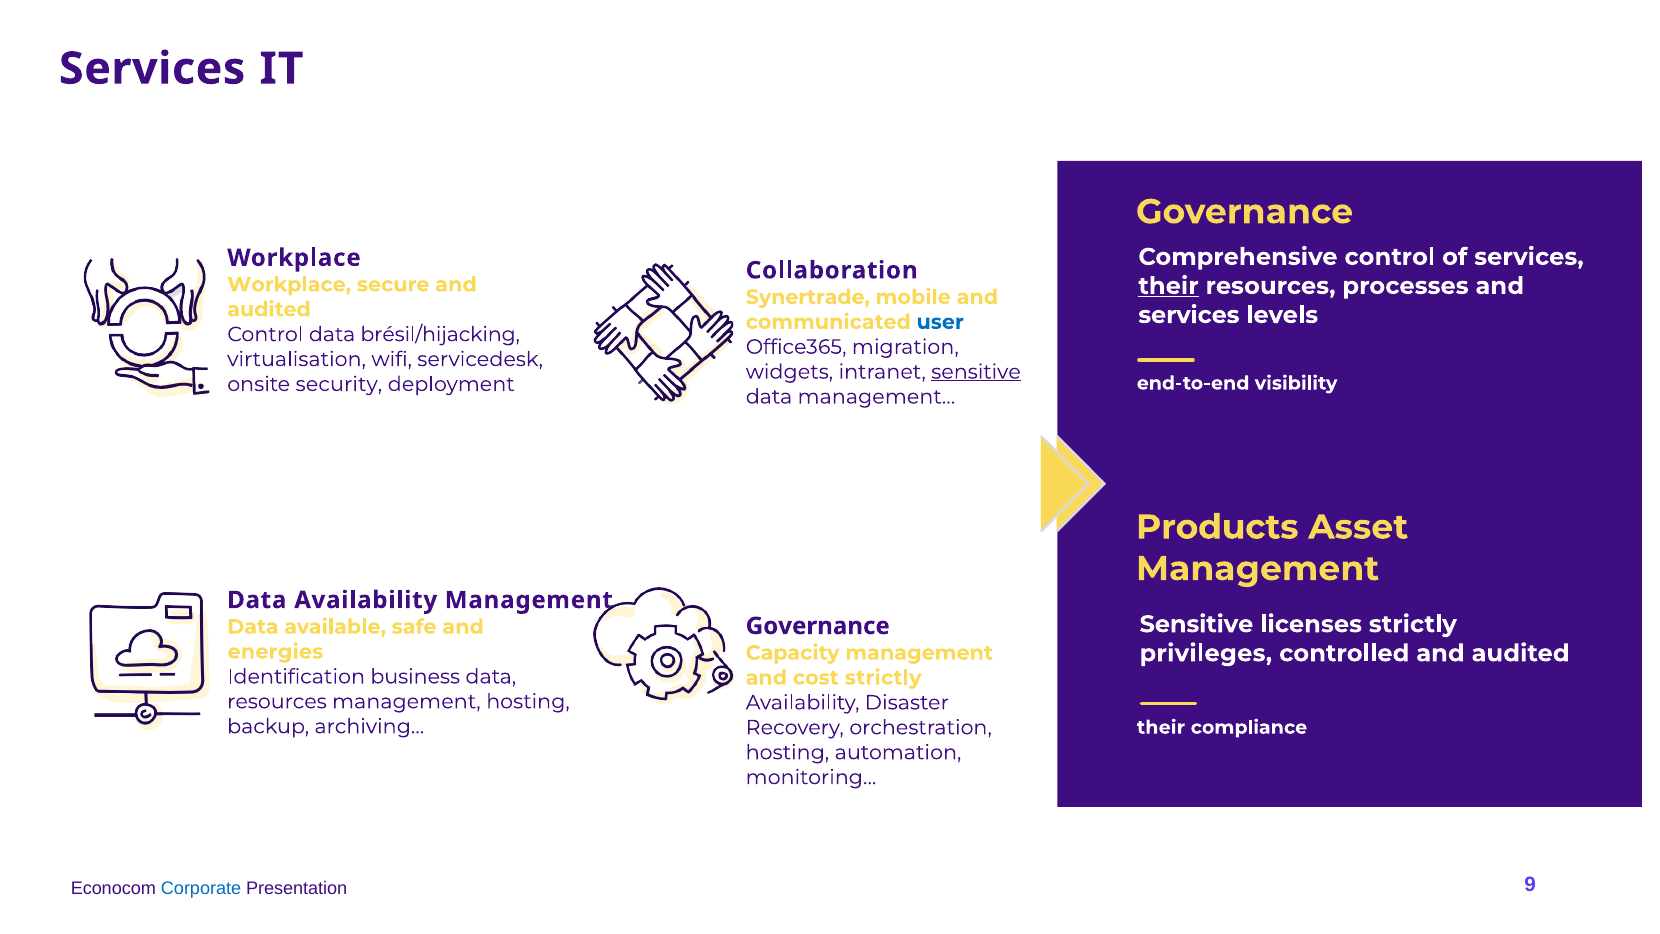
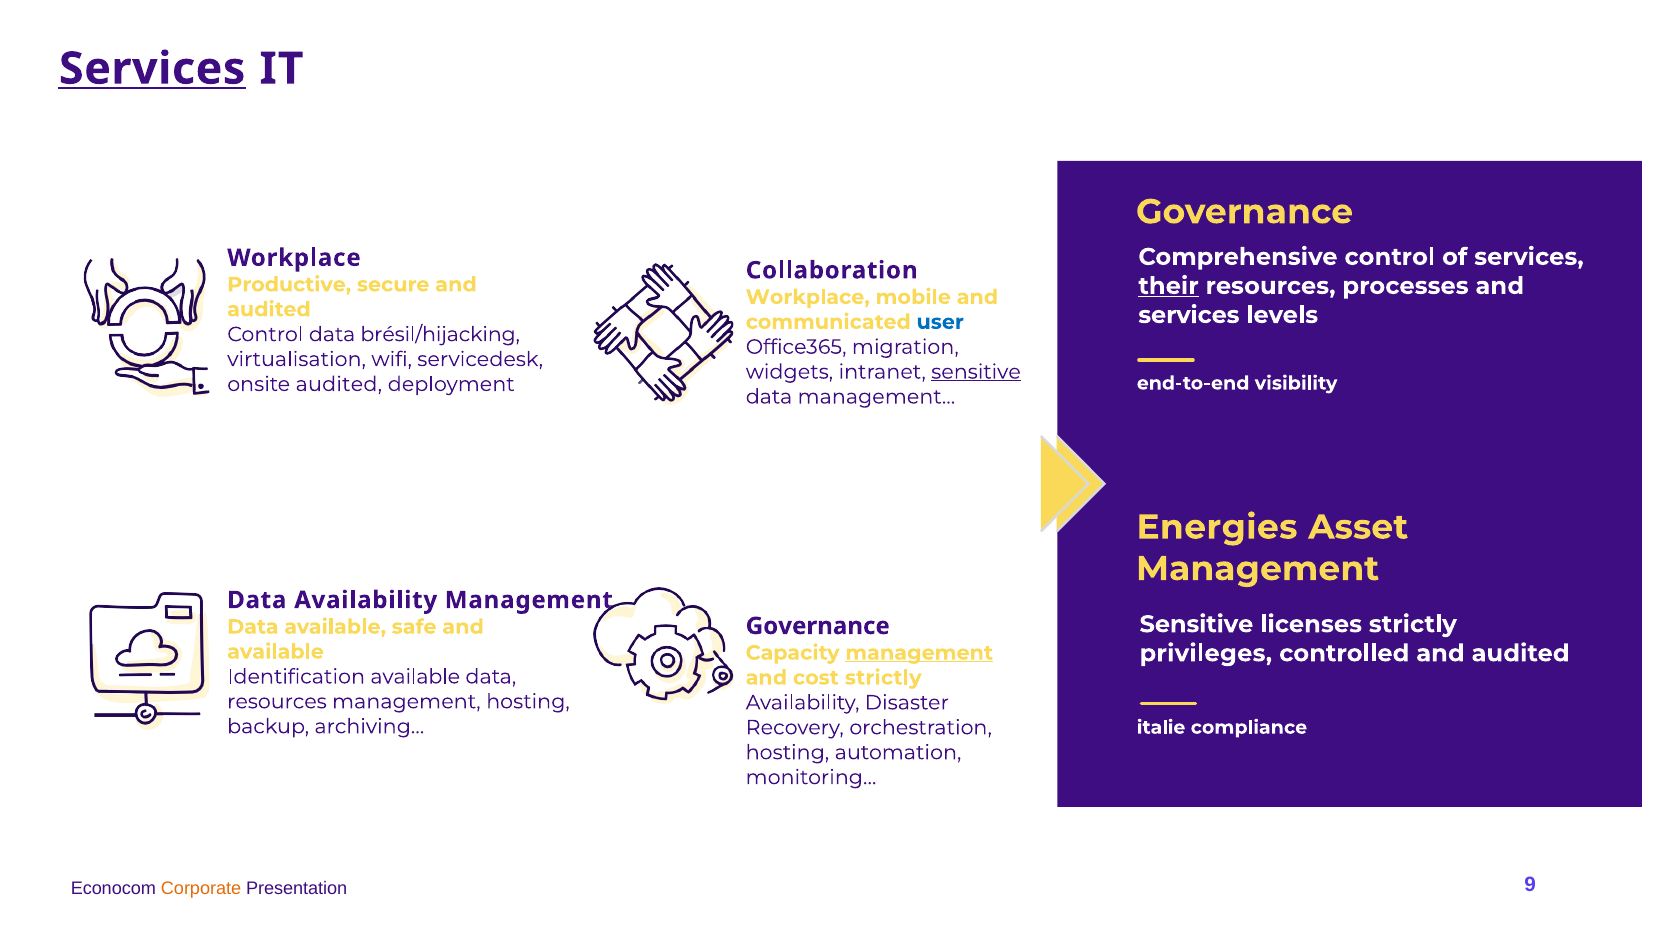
Services at (152, 69) underline: none -> present
Workplace at (289, 285): Workplace -> Productive
Synertrade at (808, 297): Synertrade -> Workplace
onsite security: security -> audited
Products: Products -> Energies
energies at (275, 652): energies -> available
management at (919, 653) underline: none -> present
Identification business: business -> available
their at (1161, 727): their -> italie
Corporate colour: blue -> orange
